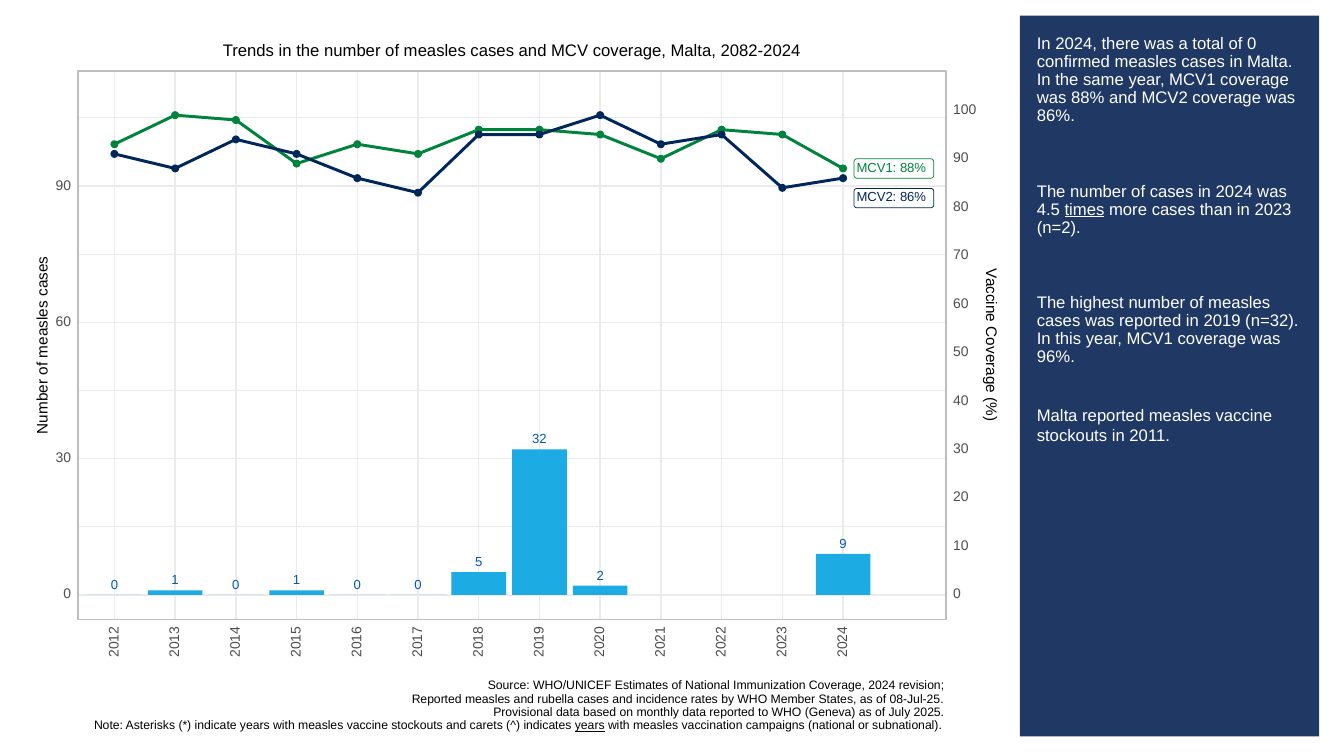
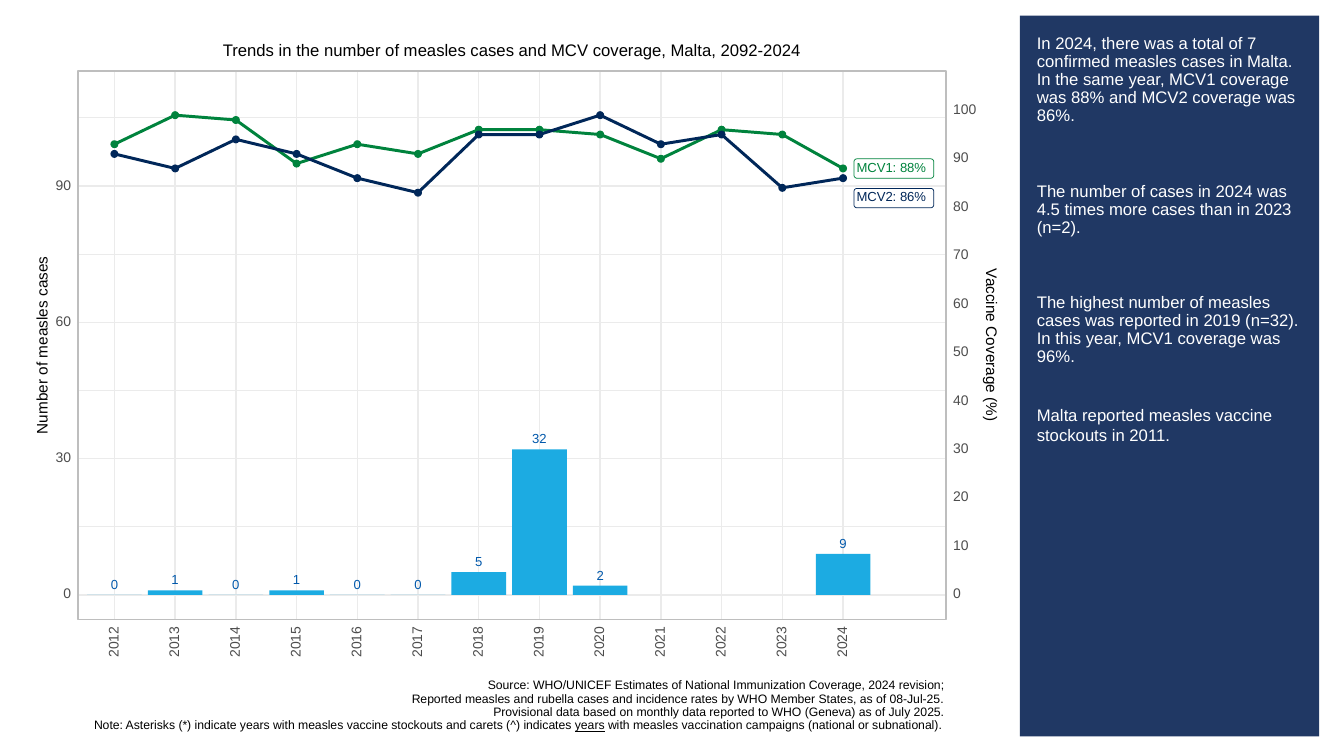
of 0: 0 -> 7
2082-2024: 2082-2024 -> 2092-2024
times underline: present -> none
